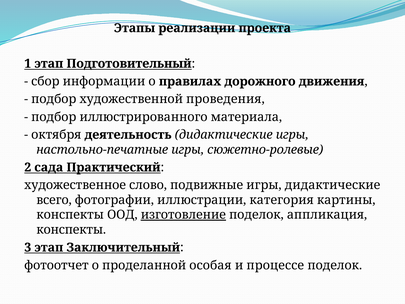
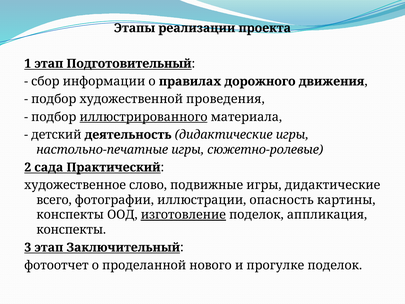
иллюстрированного underline: none -> present
октября: октября -> детский
категория: категория -> опасность
особая: особая -> нового
процессе: процессе -> прогулке
